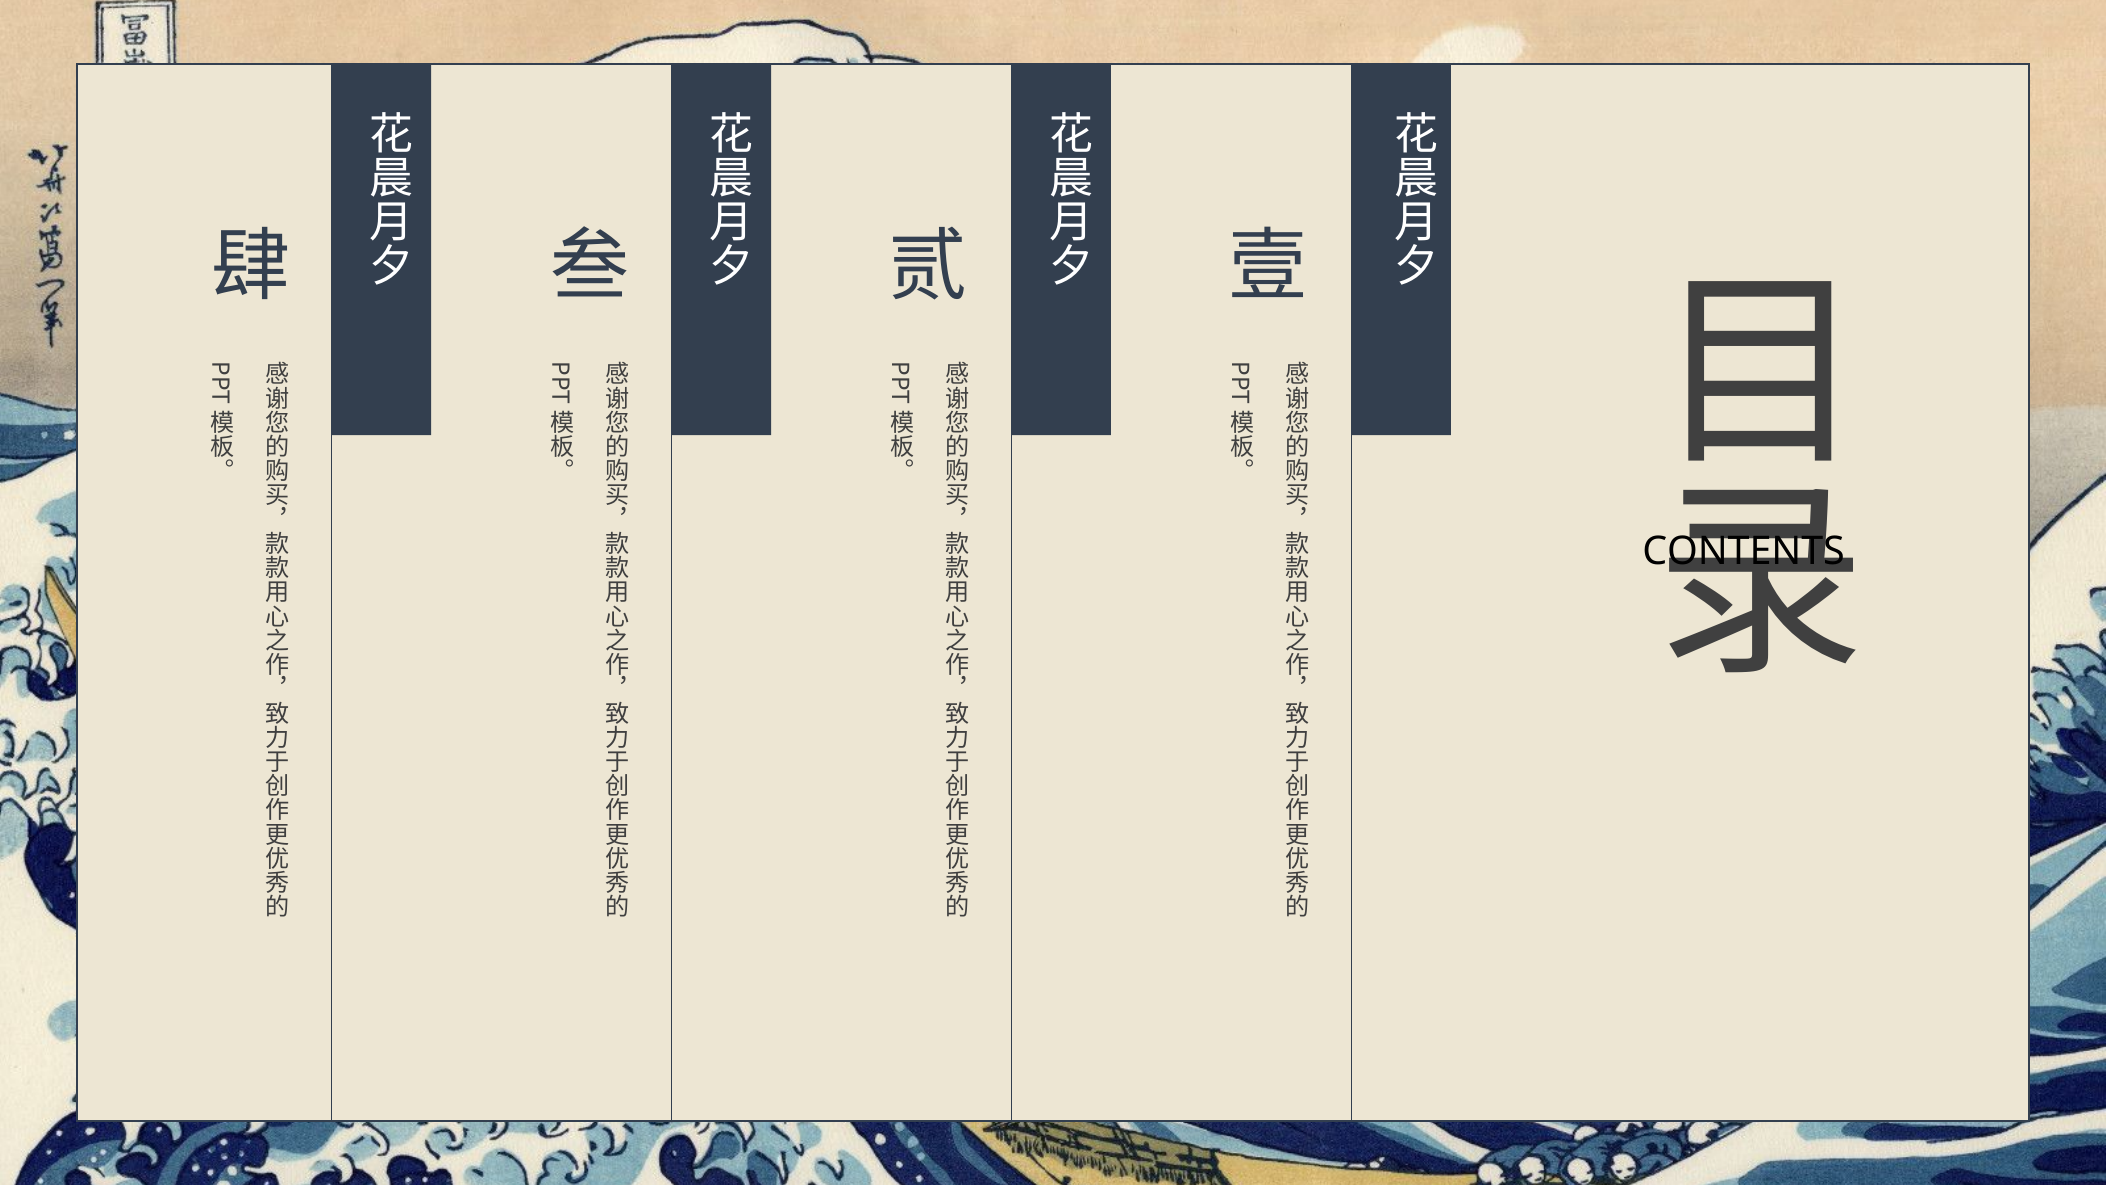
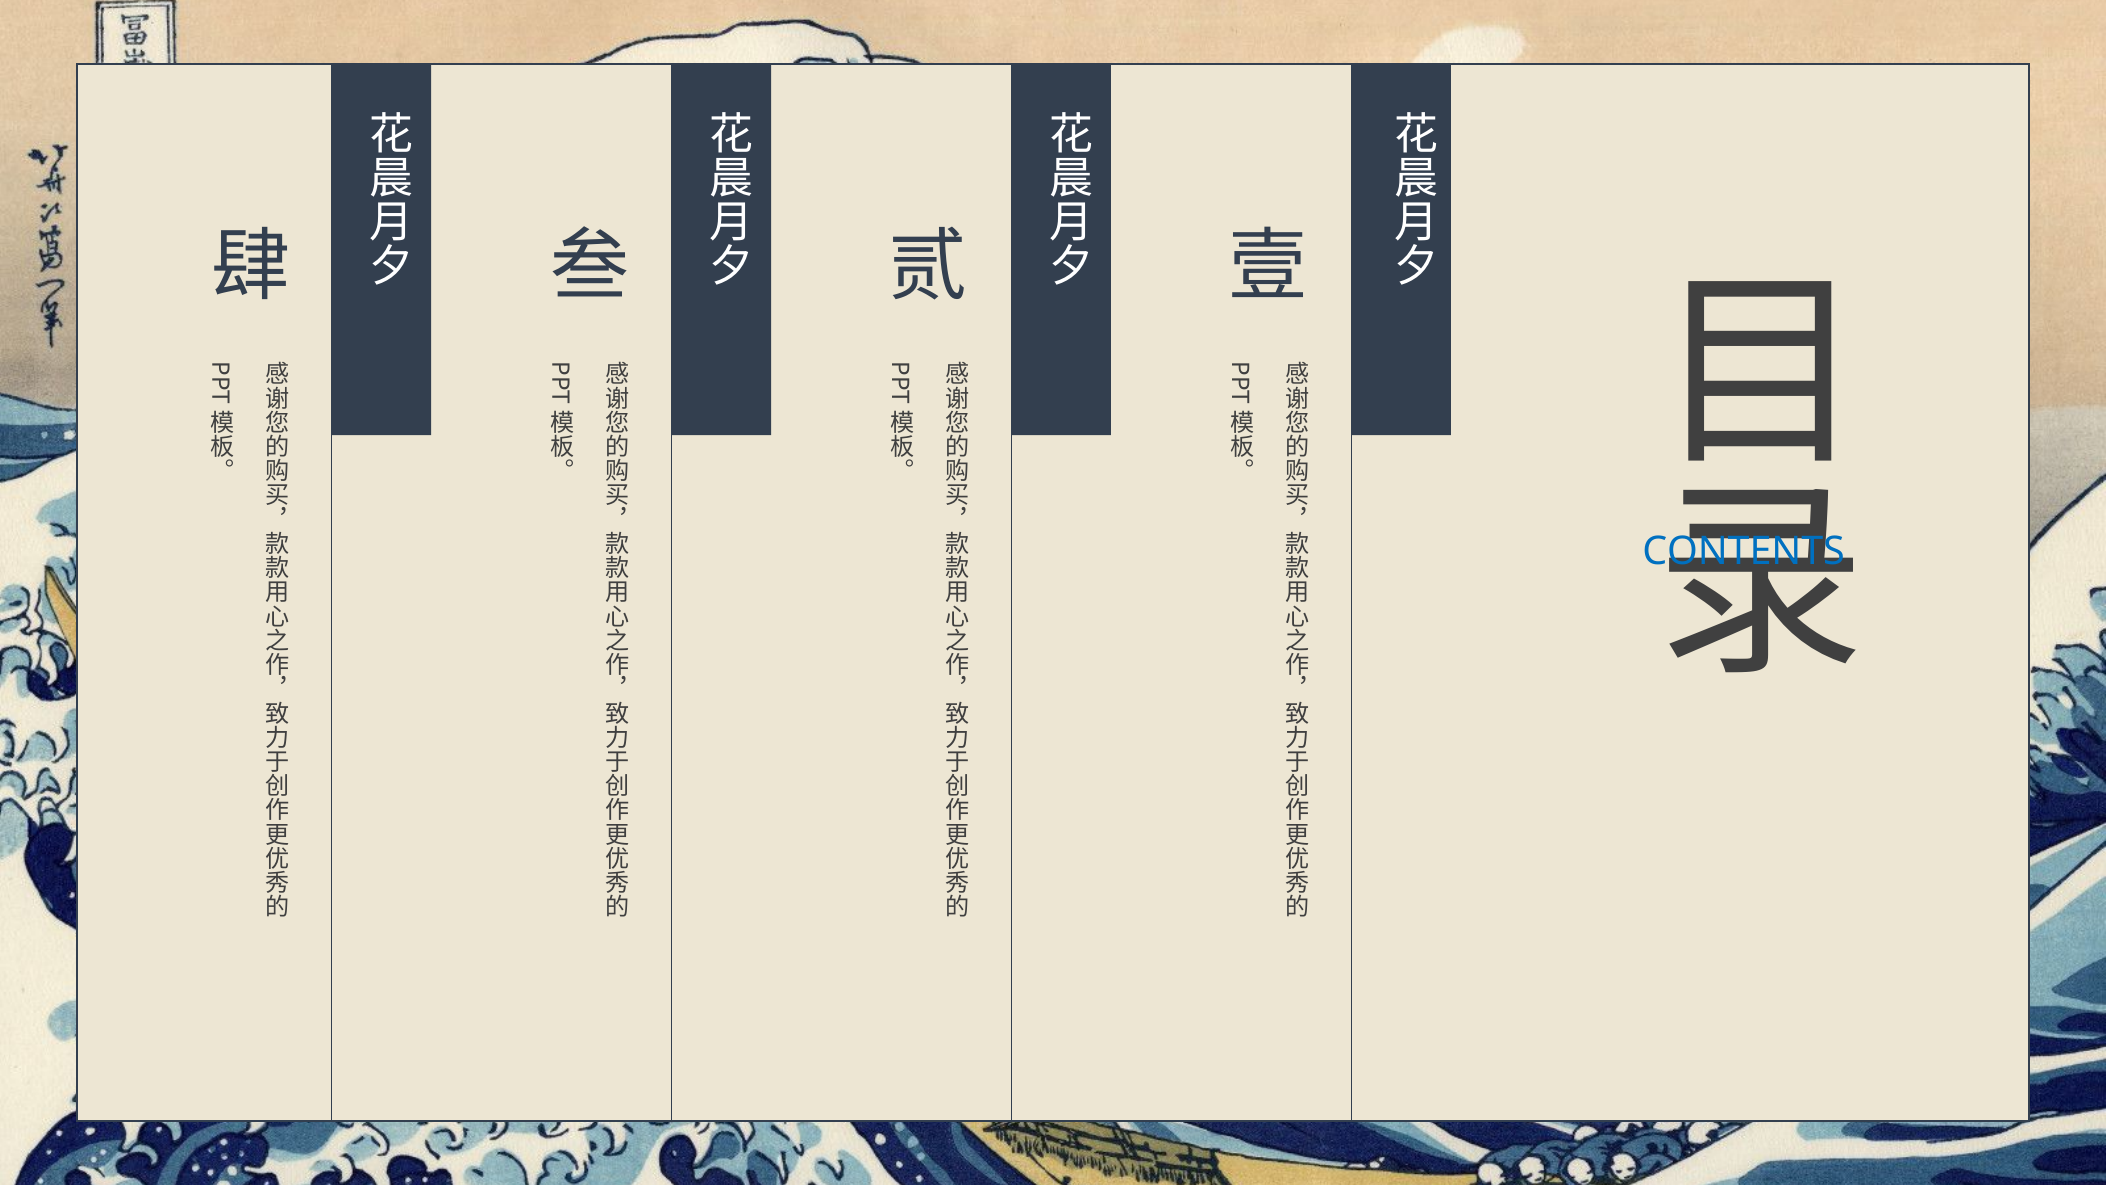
CONTENTS colour: black -> blue
